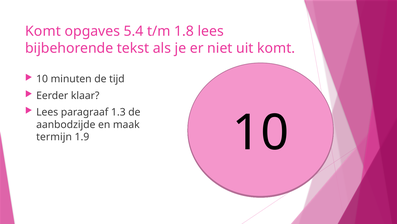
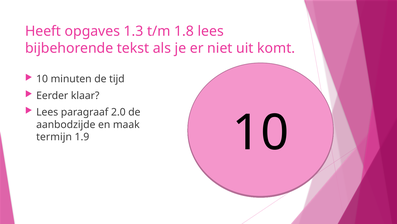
Komt at (43, 31): Komt -> Heeft
5.4: 5.4 -> 1.3
1.3: 1.3 -> 2.0
